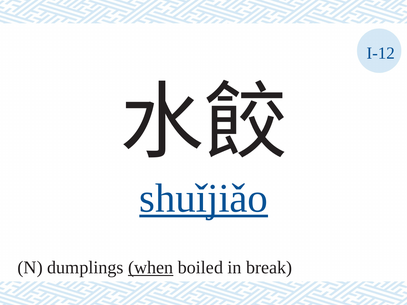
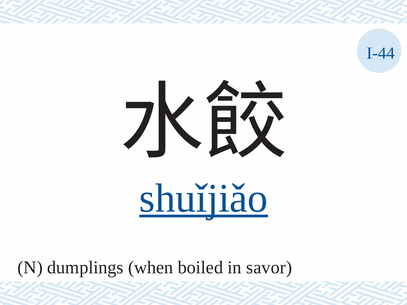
I-12: I-12 -> I-44
when underline: present -> none
break: break -> savor
